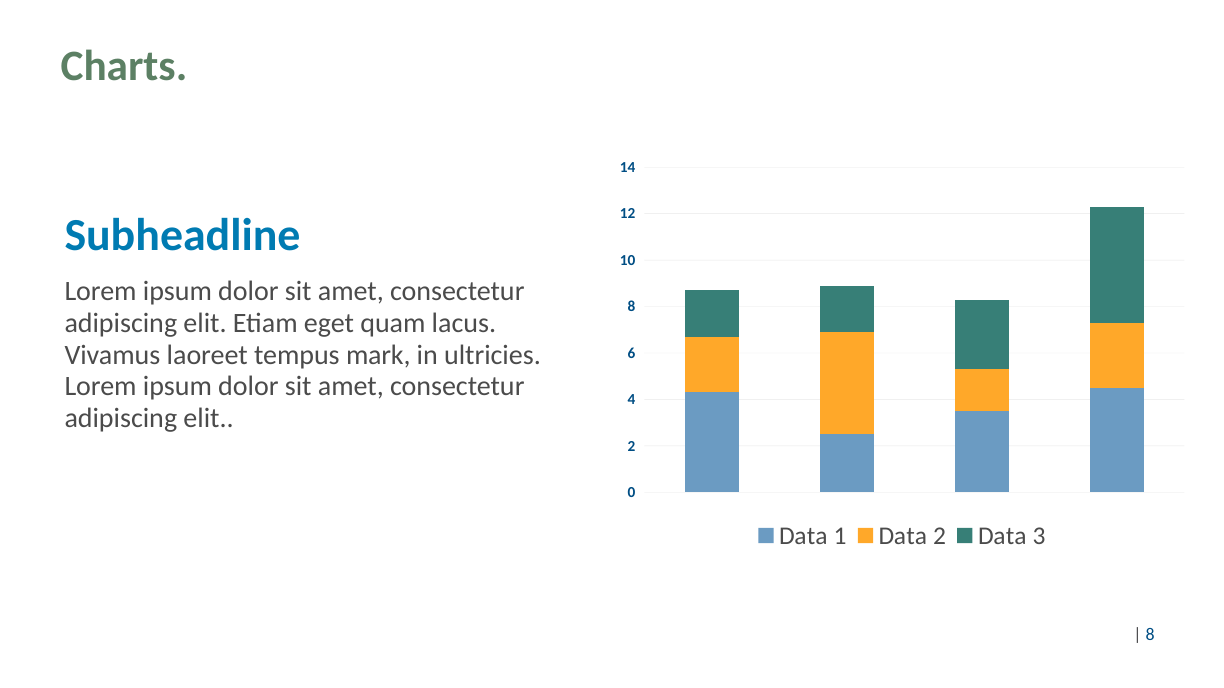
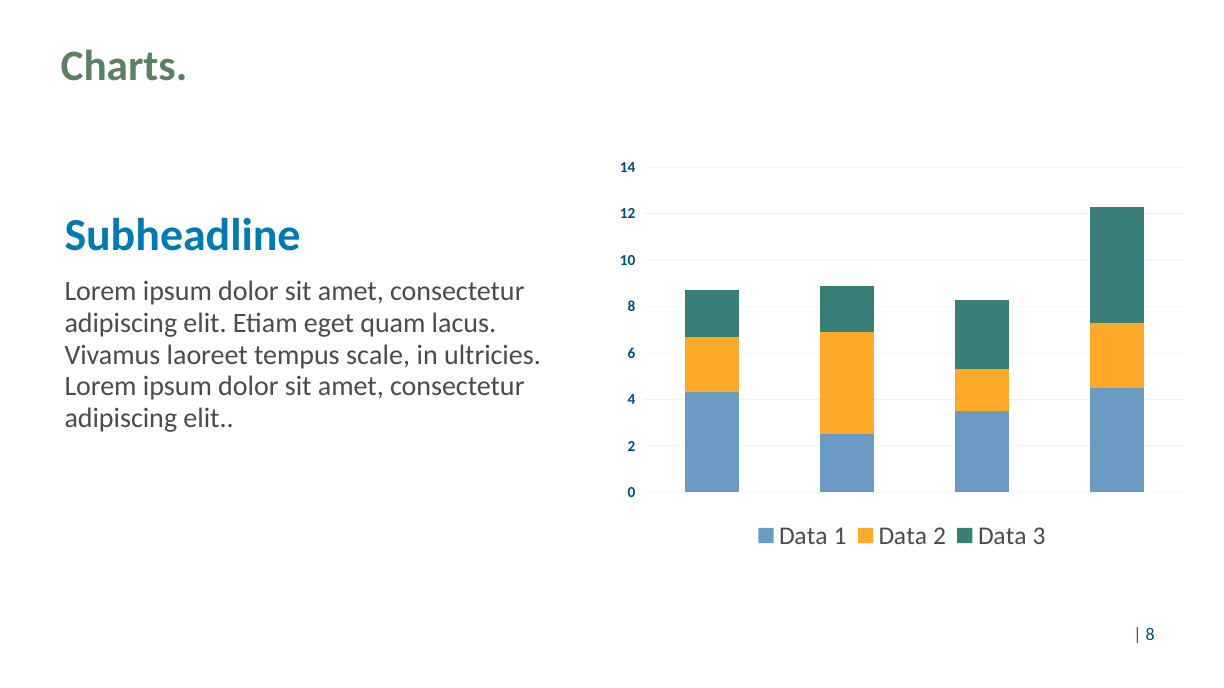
mark: mark -> scale
